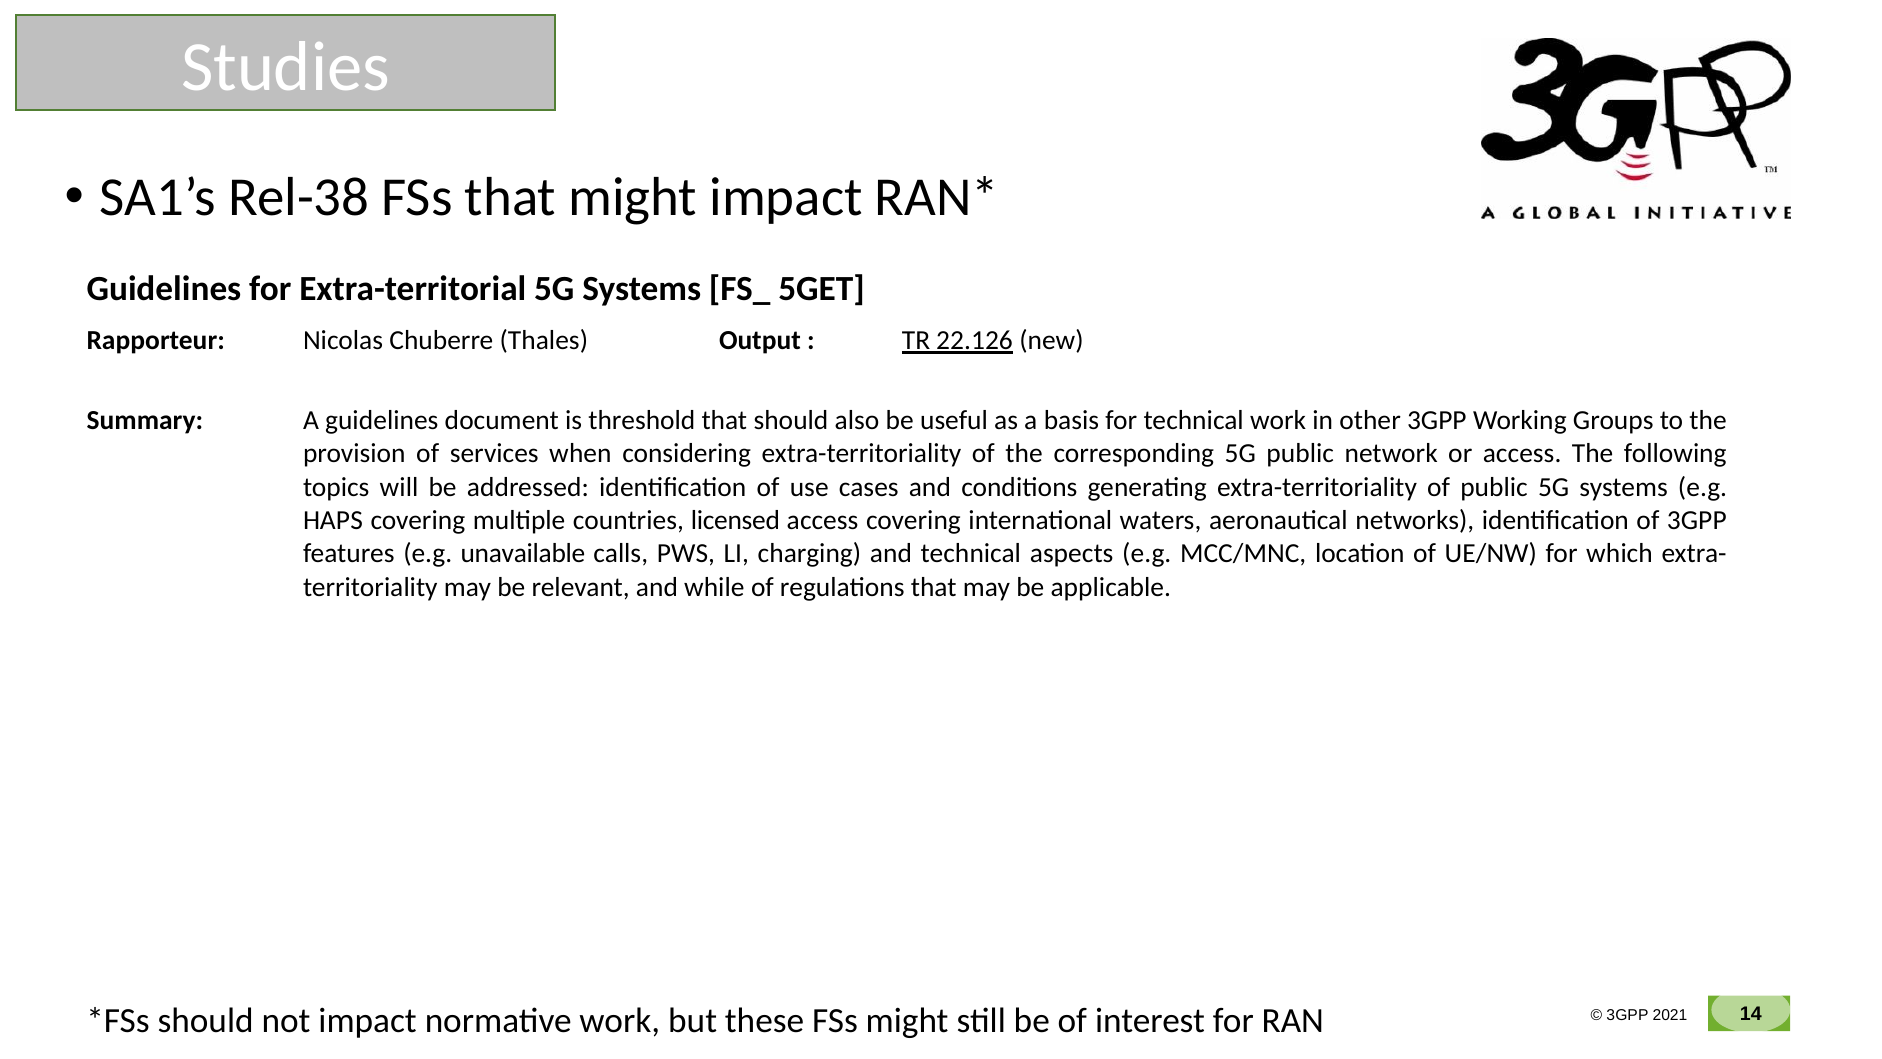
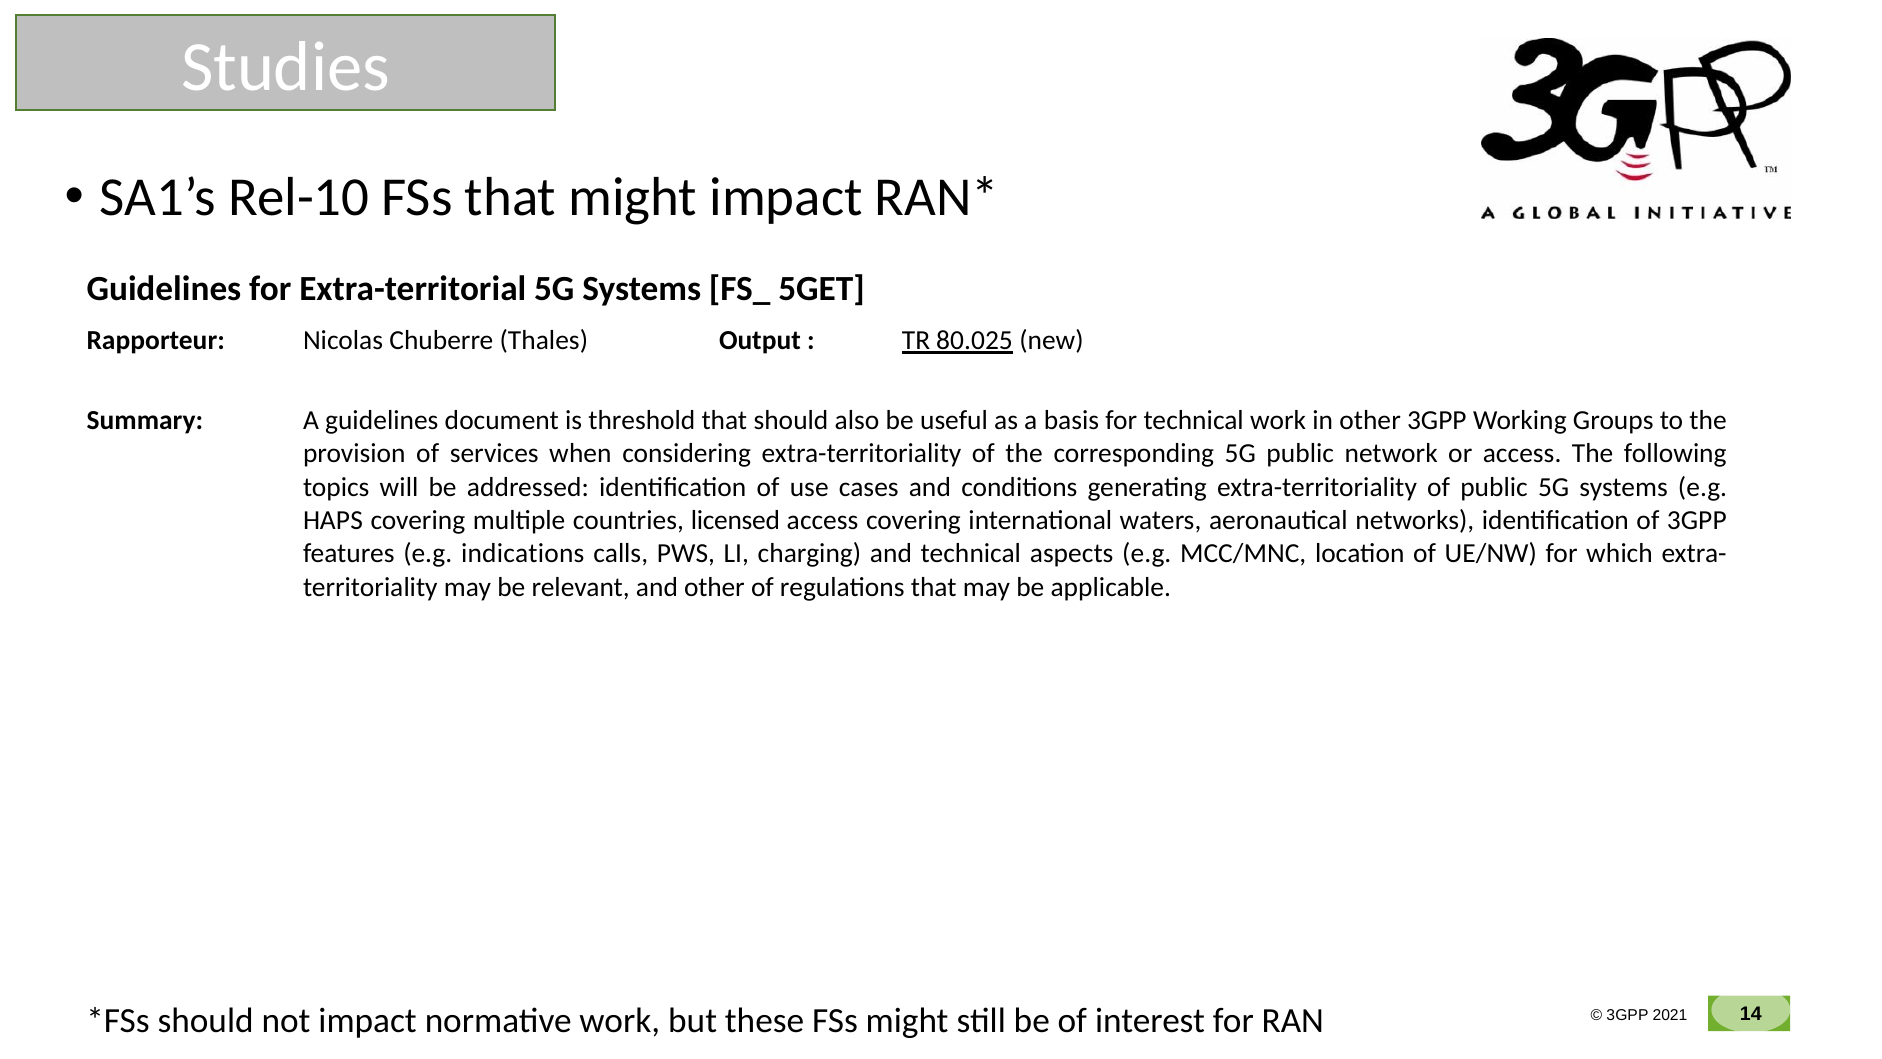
Rel-38: Rel-38 -> Rel-10
22.126: 22.126 -> 80.025
unavailable: unavailable -> indications
and while: while -> other
